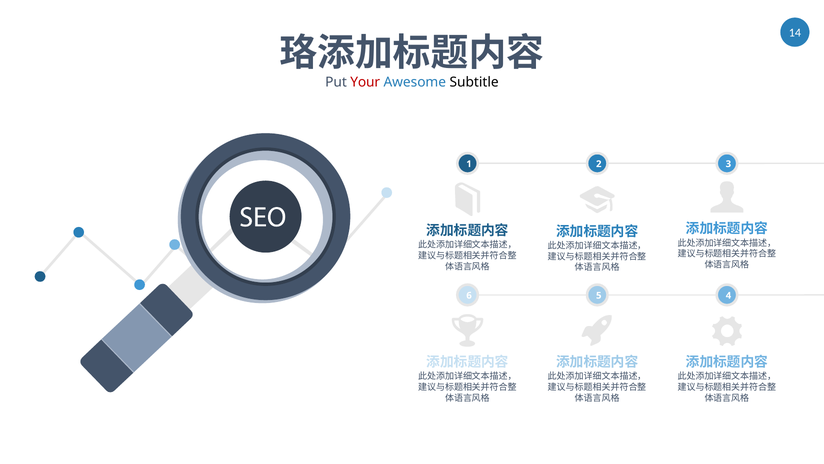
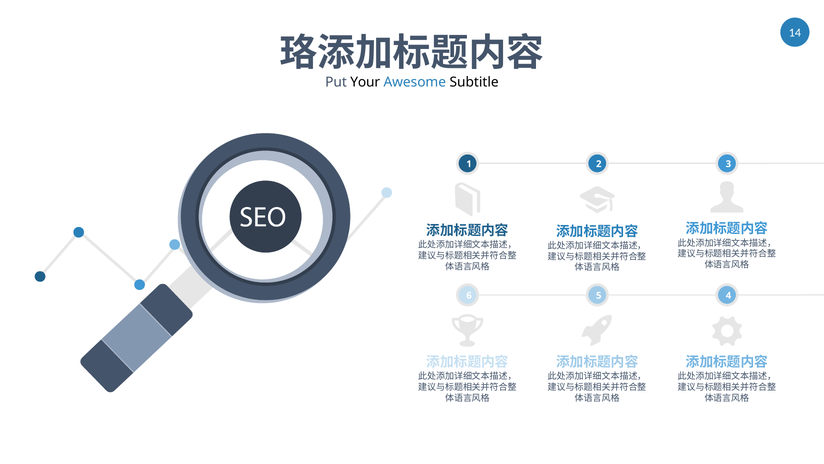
Your colour: red -> black
